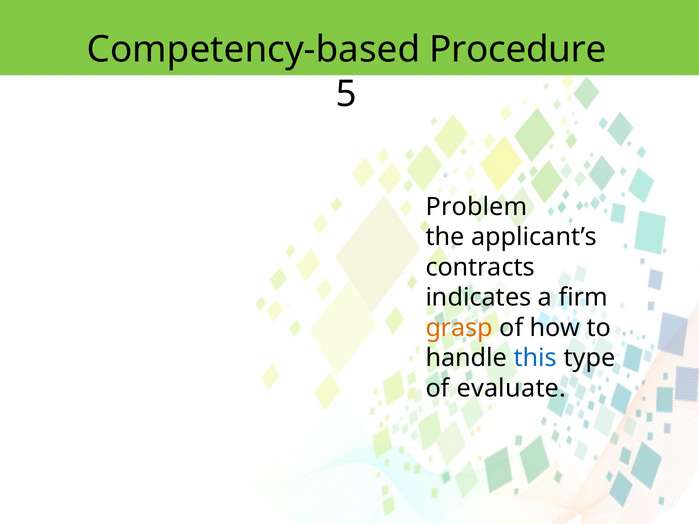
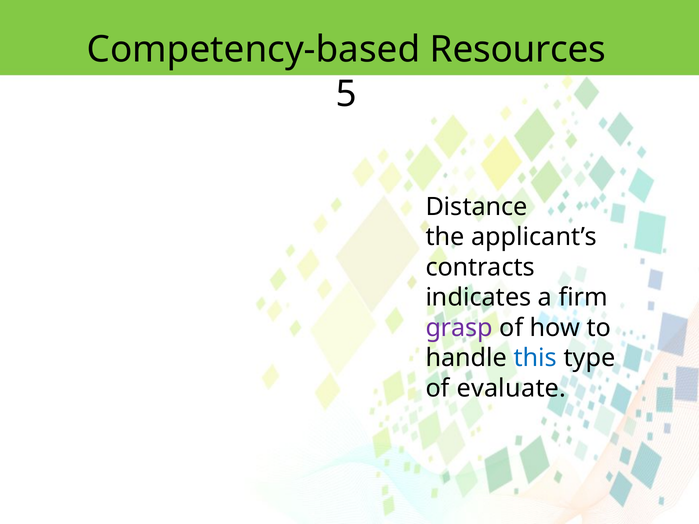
Procedure: Procedure -> Resources
Problem: Problem -> Distance
grasp colour: orange -> purple
